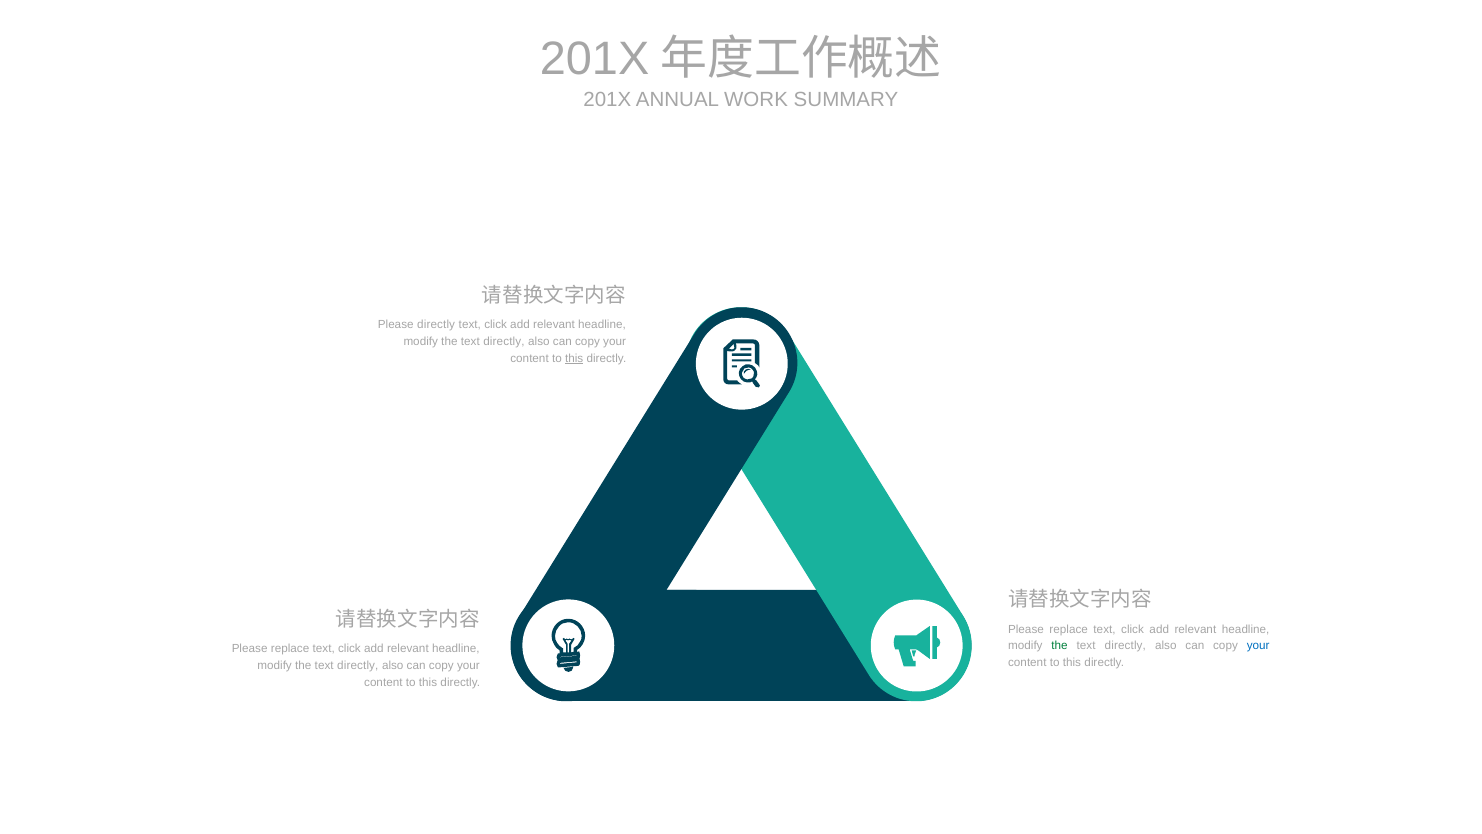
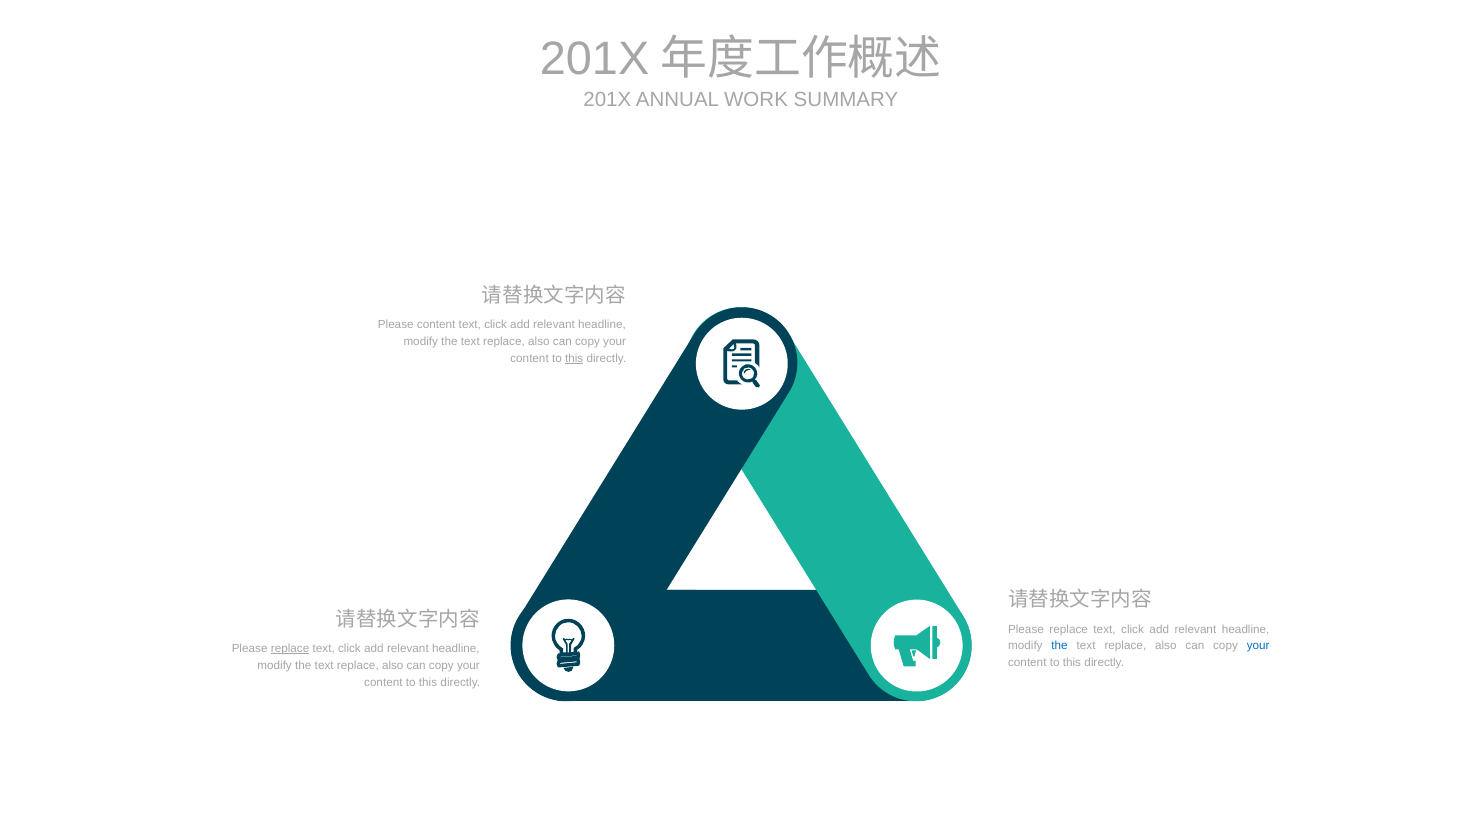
Please directly: directly -> content
directly at (504, 341): directly -> replace
the at (1060, 646) colour: green -> blue
directly at (1125, 646): directly -> replace
replace at (290, 648) underline: none -> present
directly at (358, 665): directly -> replace
